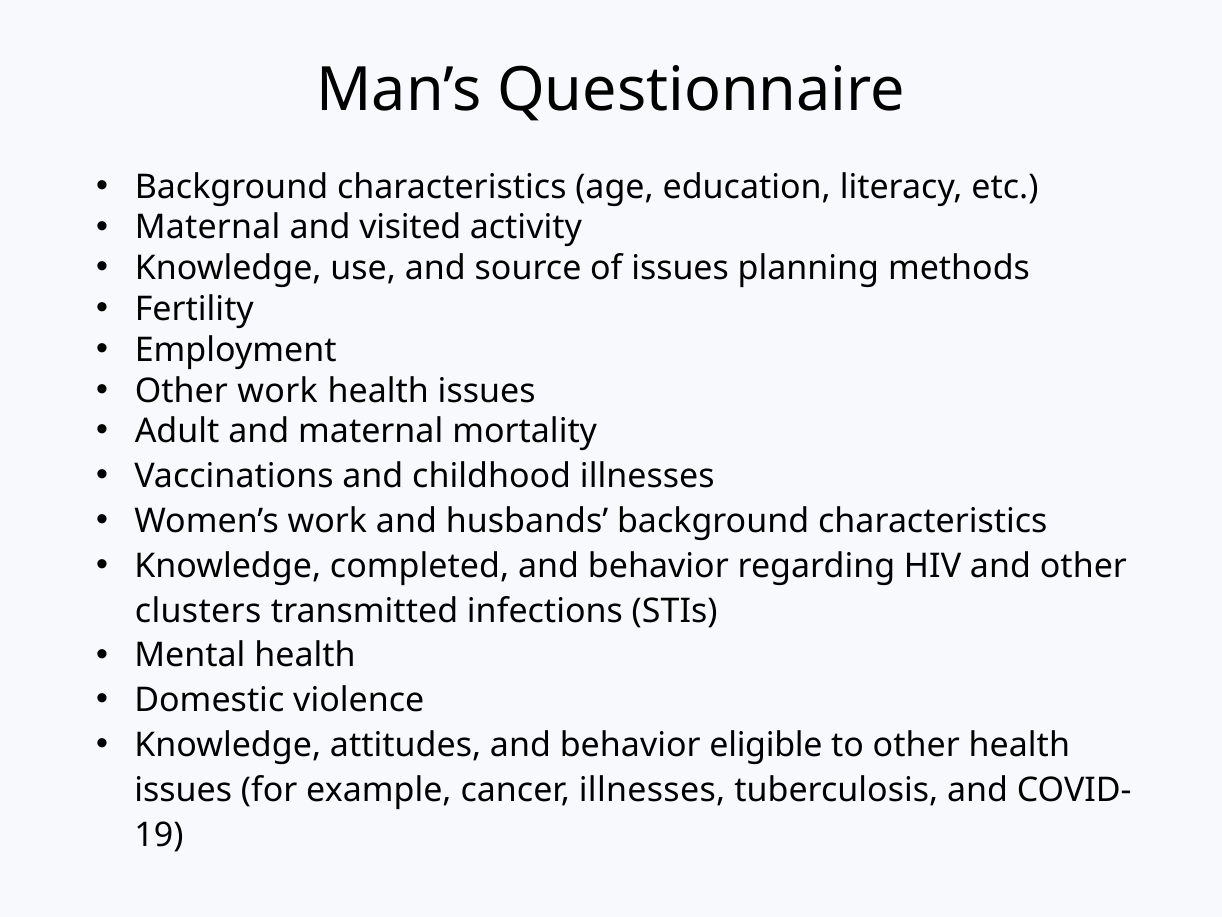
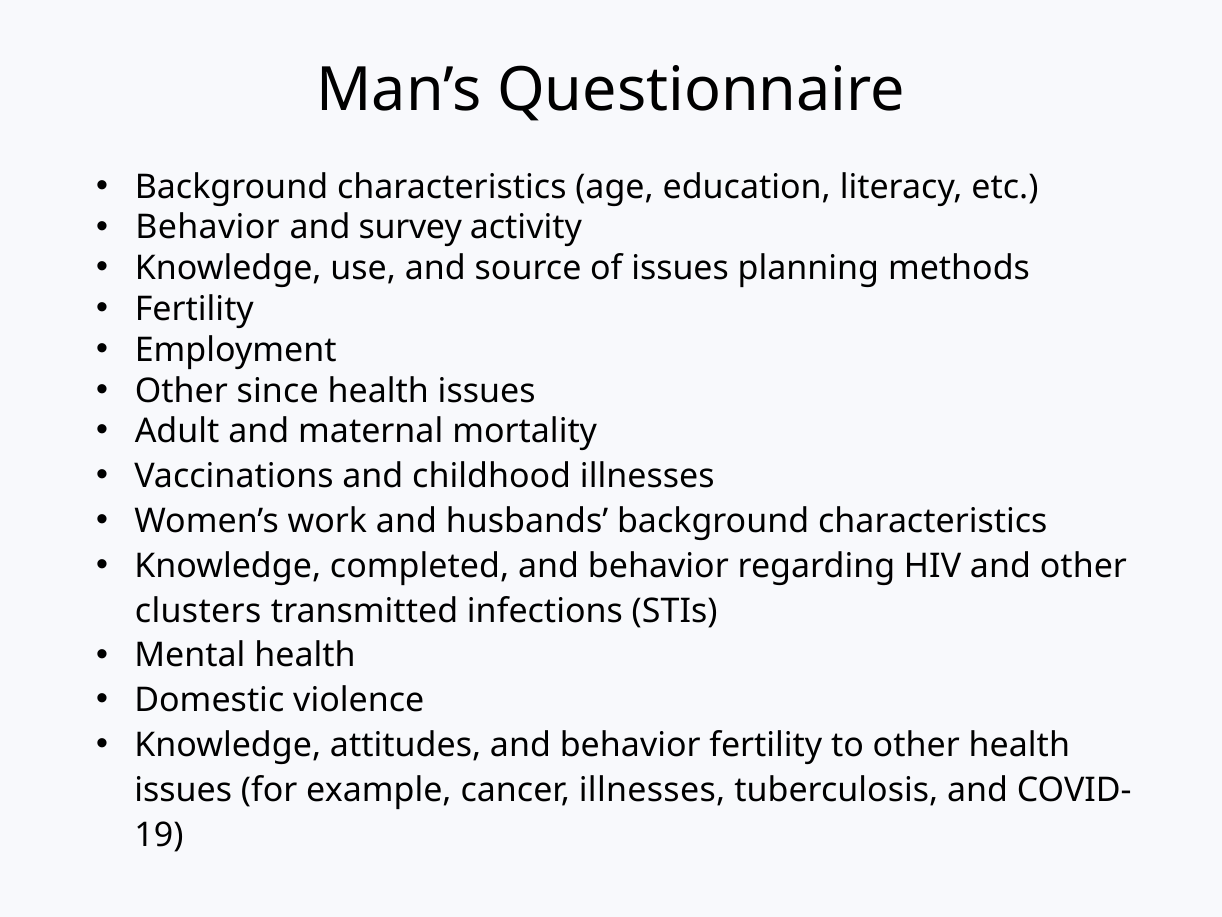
Maternal at (208, 228): Maternal -> Behavior
visited: visited -> survey
Other work: work -> since
behavior eligible: eligible -> fertility
